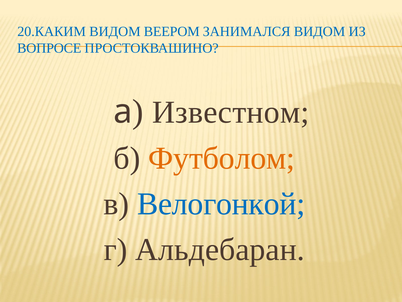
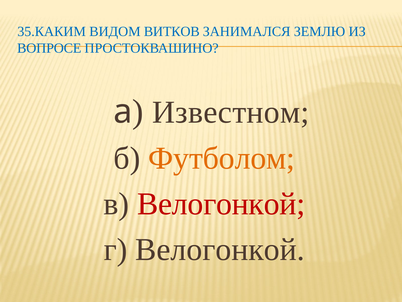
20.КАКИМ: 20.КАКИМ -> 35.КАКИМ
ВЕЕРОМ: ВЕЕРОМ -> ВИТКОВ
ЗАНИМАЛСЯ ВИДОМ: ВИДОМ -> ЗЕМЛЮ
Велогонкой at (221, 204) colour: blue -> red
г Альдебаран: Альдебаран -> Велогонкой
